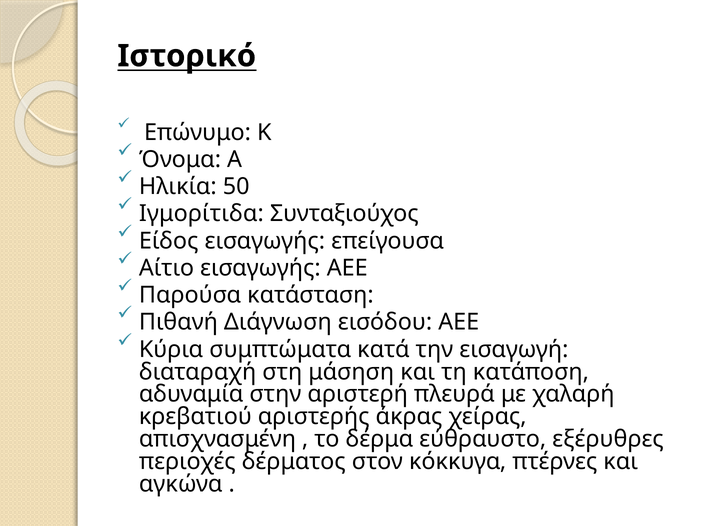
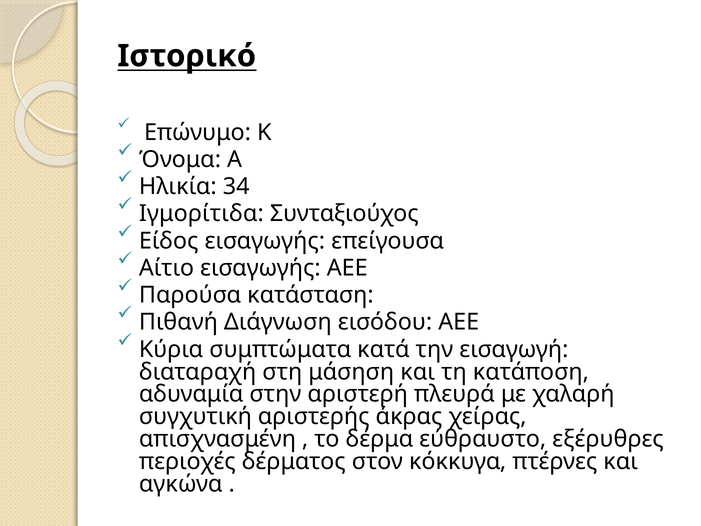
50: 50 -> 34
κρεβατιού: κρεβατιού -> συγχυτική
